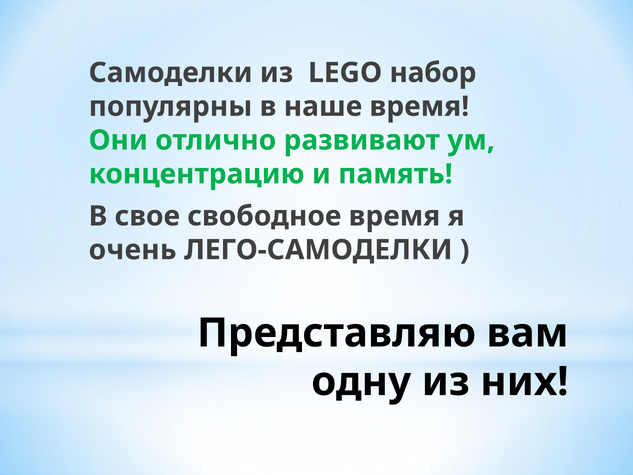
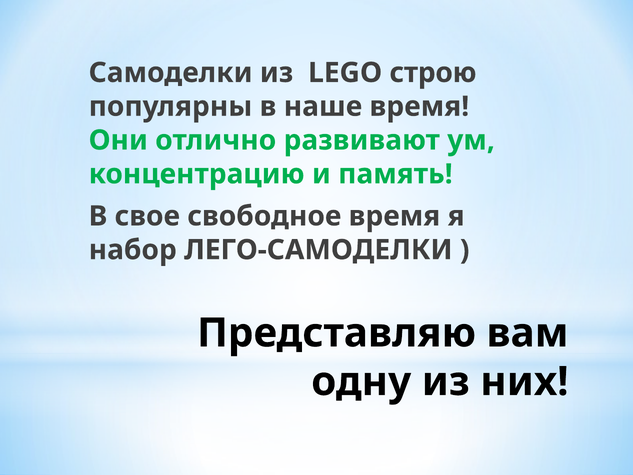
набор: набор -> строю
очень: очень -> набор
